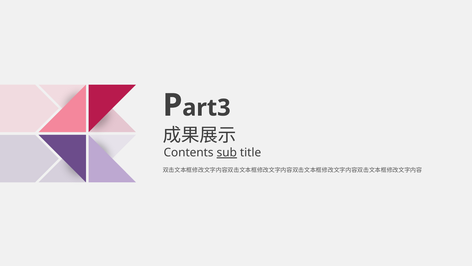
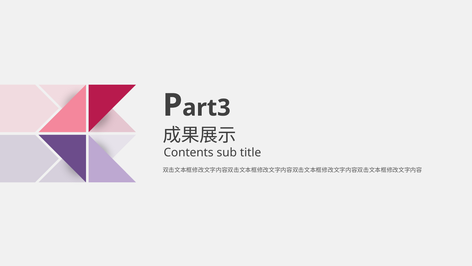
sub underline: present -> none
